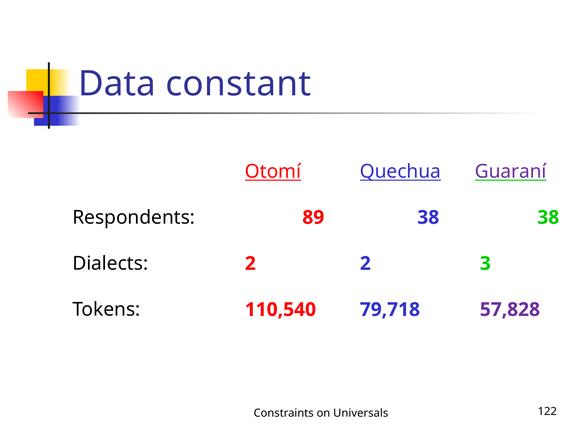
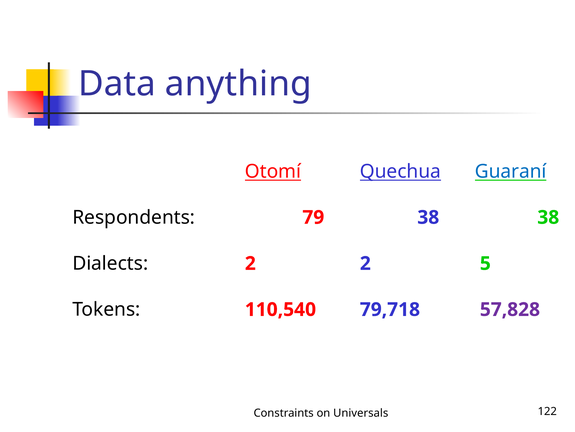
constant: constant -> anything
Guaraní colour: purple -> blue
89: 89 -> 79
3: 3 -> 5
